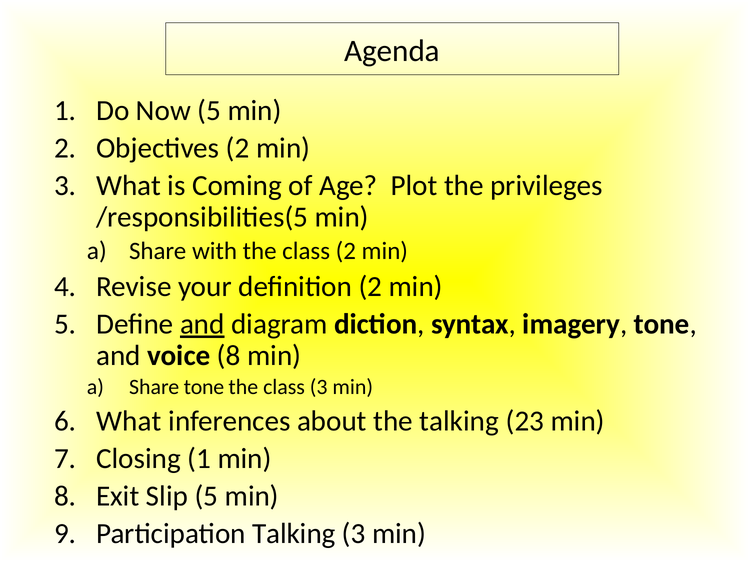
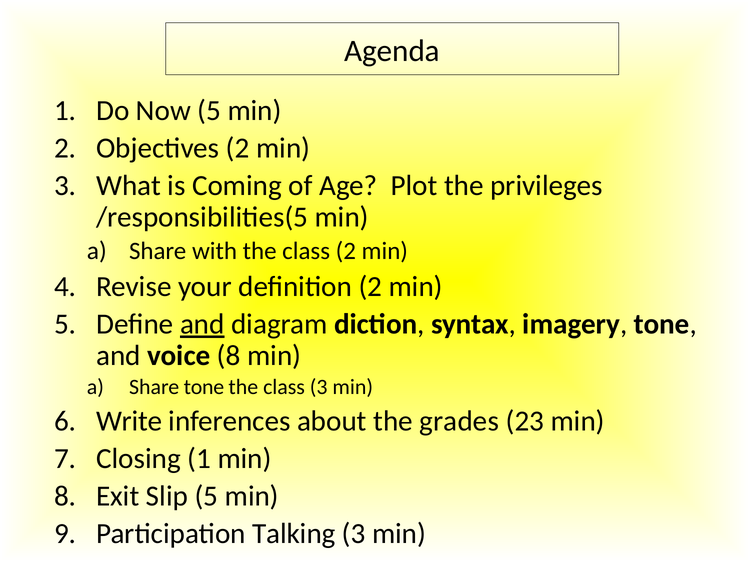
What at (129, 422): What -> Write
the talking: talking -> grades
